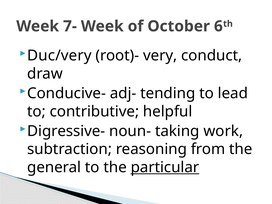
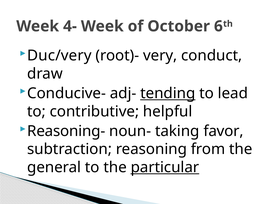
7-: 7- -> 4-
tending underline: none -> present
Digressive-: Digressive- -> Reasoning-
work: work -> favor
